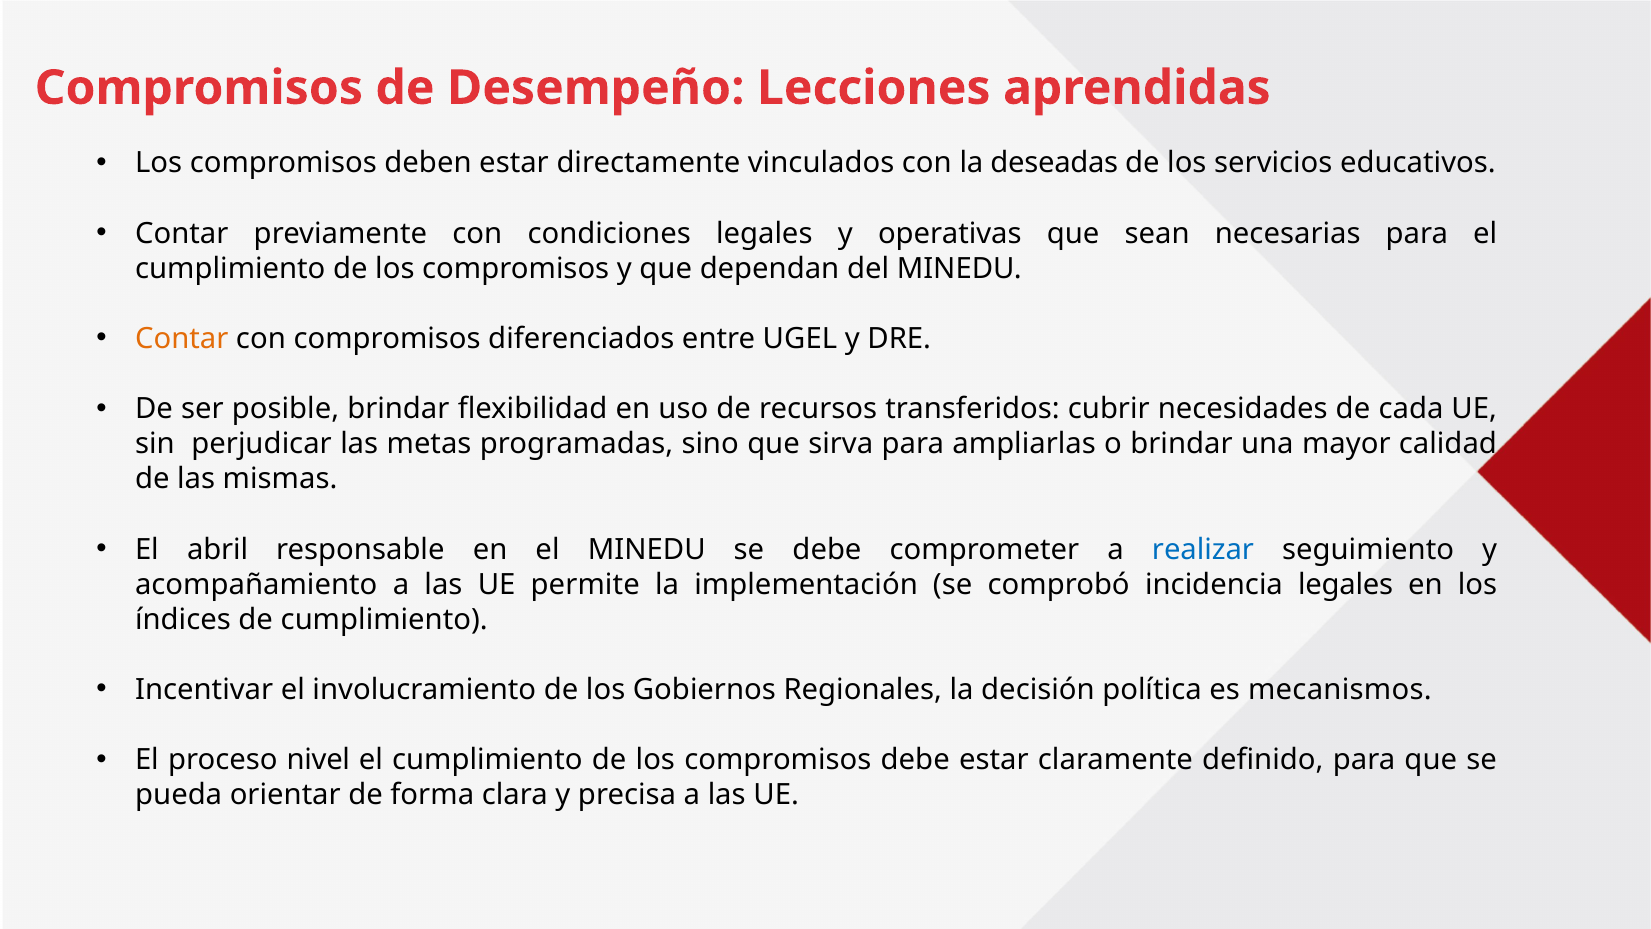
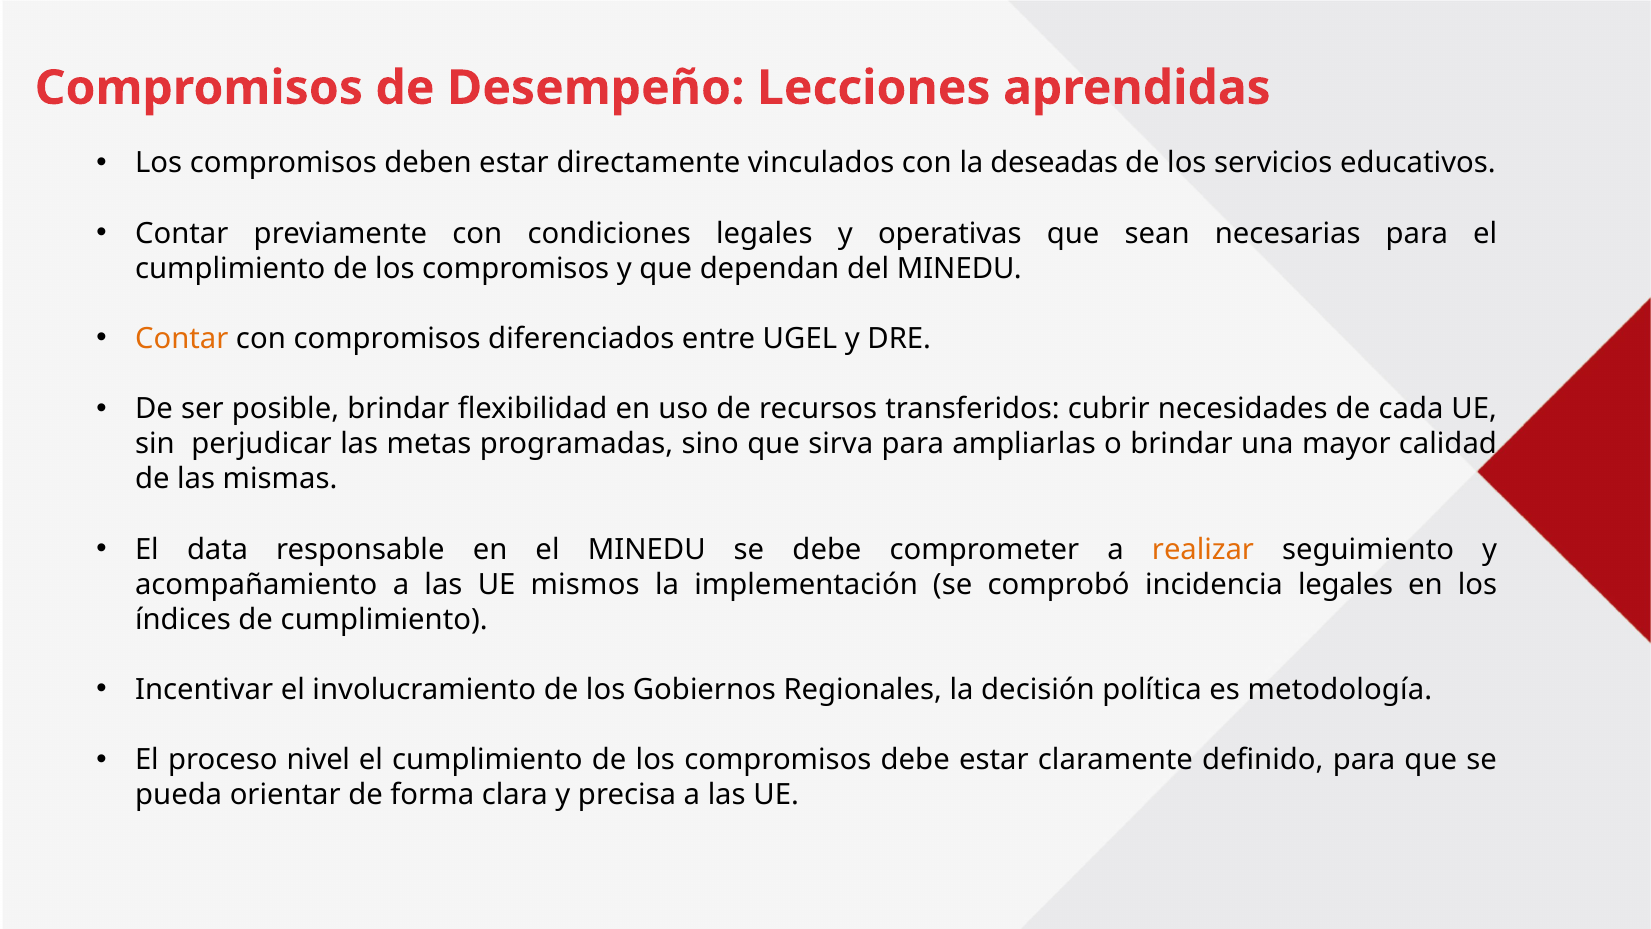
abril: abril -> data
realizar colour: blue -> orange
permite: permite -> mismos
mecanismos: mecanismos -> metodología
